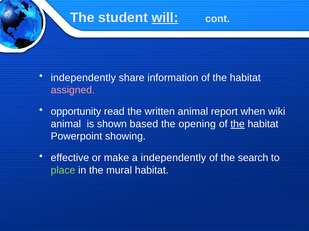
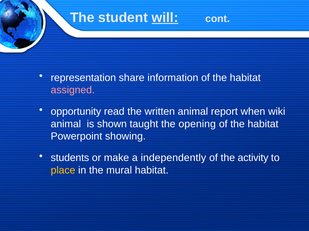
independently at (83, 78): independently -> representation
based: based -> taught
the at (238, 124) underline: present -> none
effective: effective -> students
search: search -> activity
place colour: light green -> yellow
